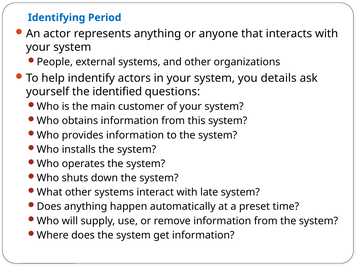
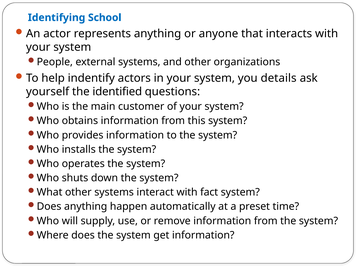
Period: Period -> School
late: late -> fact
